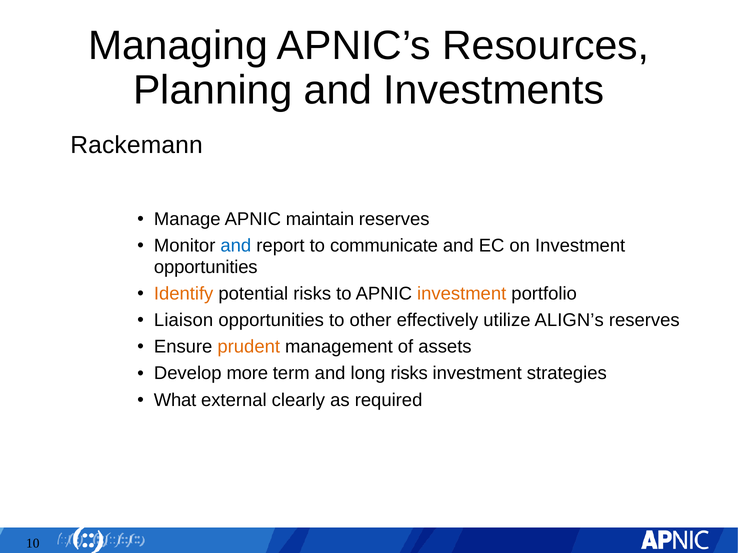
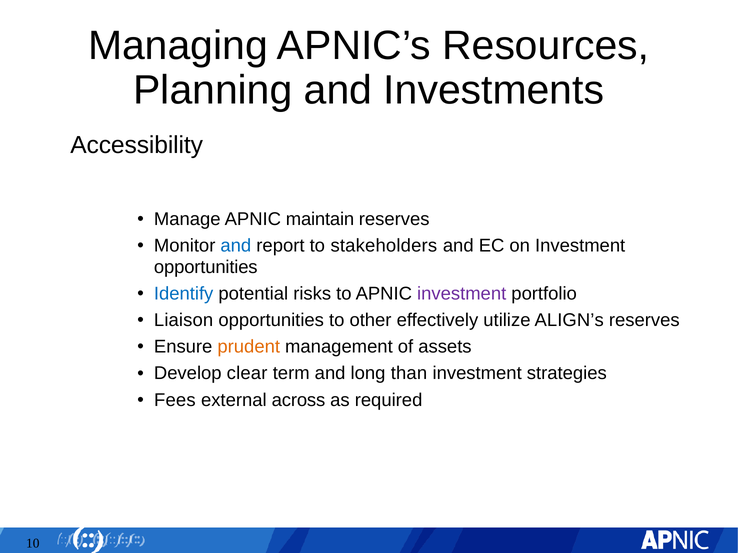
Rackemann: Rackemann -> Accessibility
communicate: communicate -> stakeholders
Identify colour: orange -> blue
investment at (462, 294) colour: orange -> purple
more: more -> clear
long risks: risks -> than
What: What -> Fees
clearly: clearly -> across
